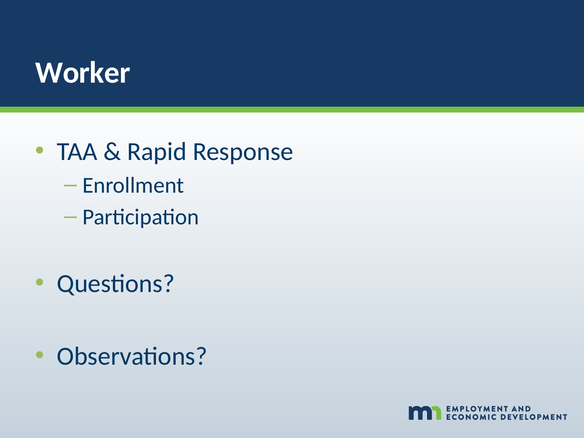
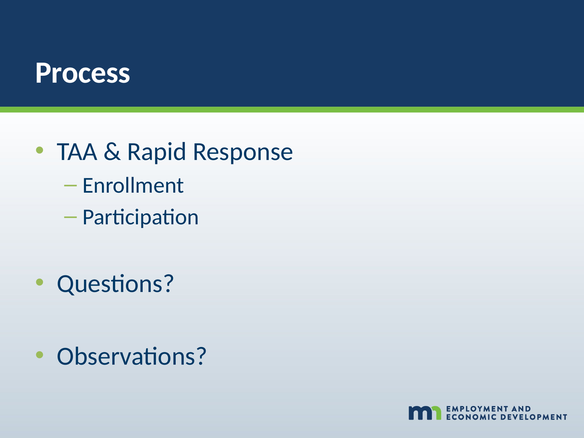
Worker: Worker -> Process
